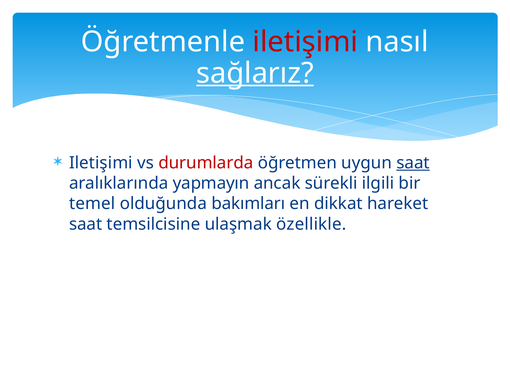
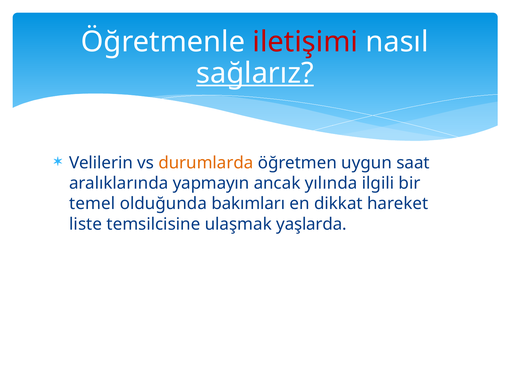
Iletişimi at (101, 163): Iletişimi -> Velilerin
durumlarda colour: red -> orange
saat at (413, 163) underline: present -> none
sürekli: sürekli -> yılında
saat at (86, 224): saat -> liste
özellikle: özellikle -> yaşlarda
